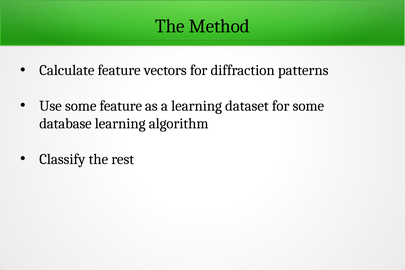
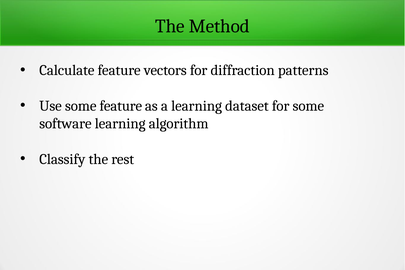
database: database -> software
